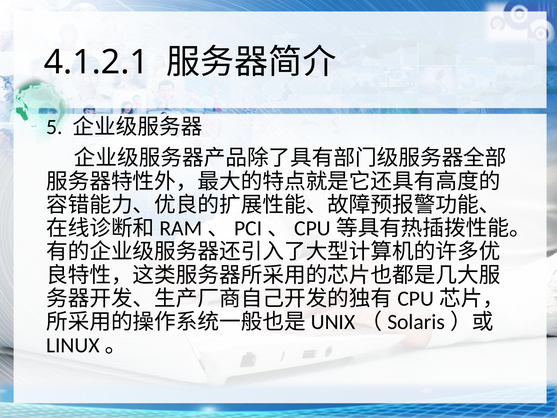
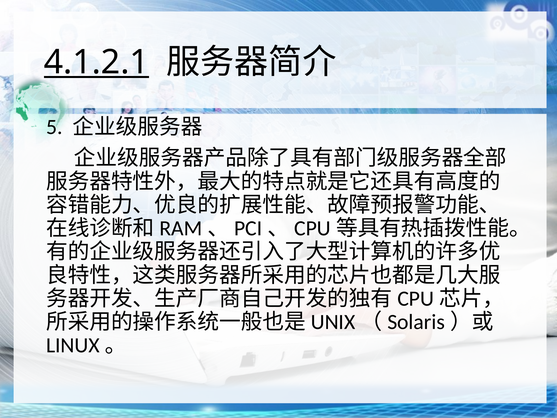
4.1.2.1 underline: none -> present
